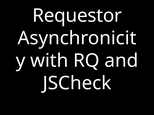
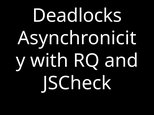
Requestor: Requestor -> Deadlocks
